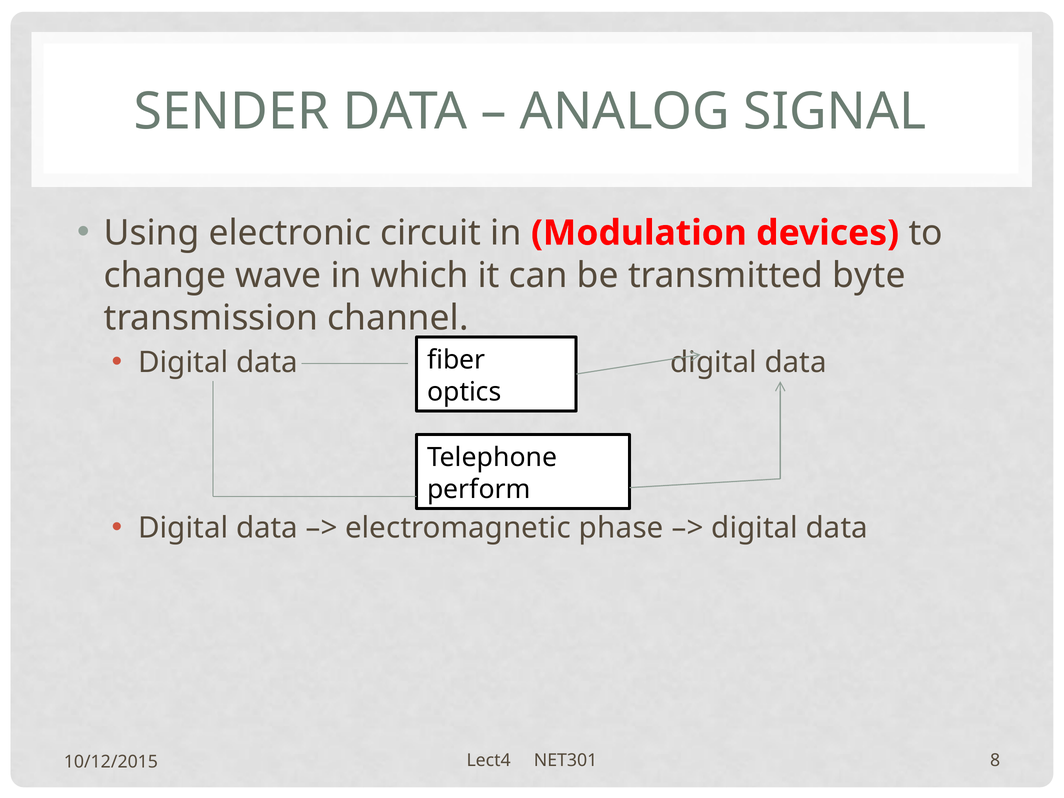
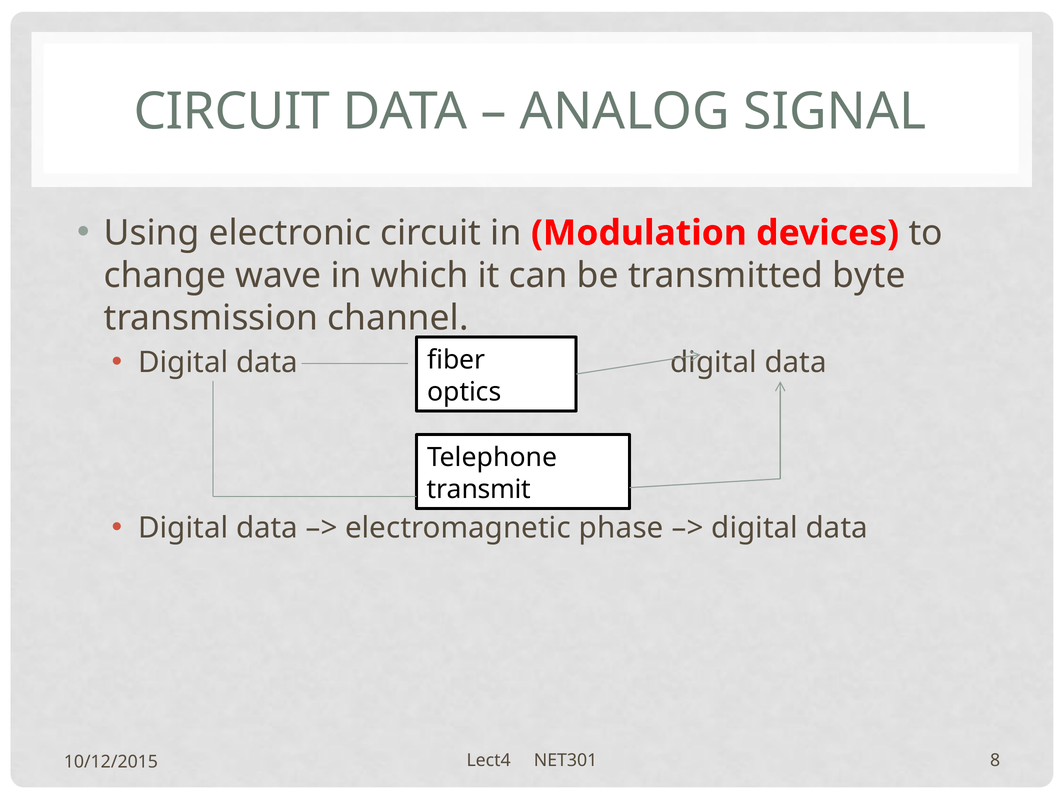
SENDER at (231, 112): SENDER -> CIRCUIT
perform: perform -> transmit
